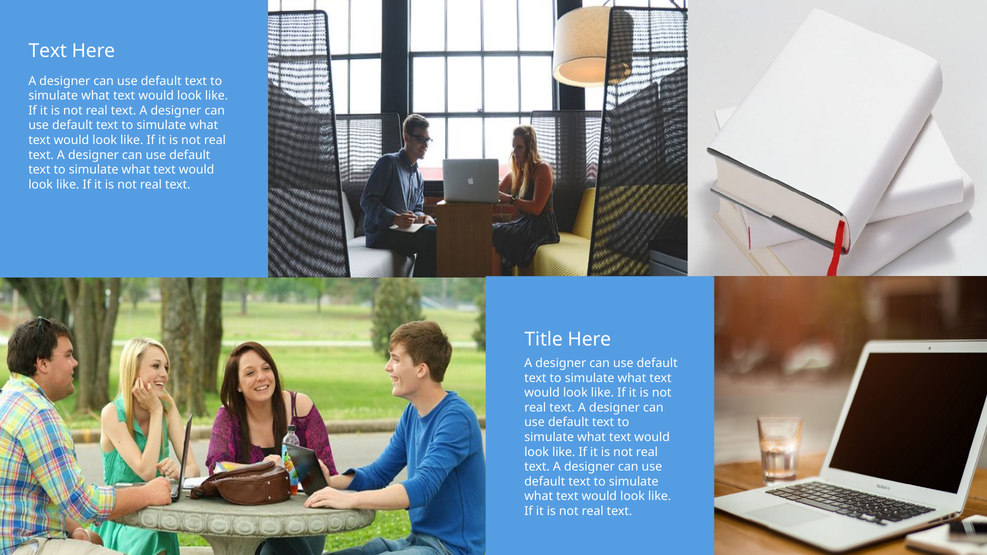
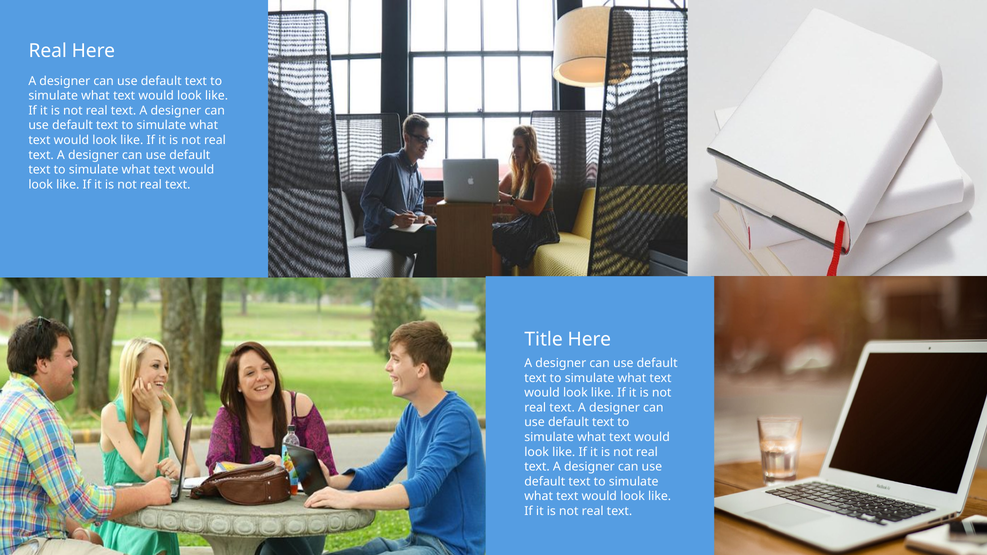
Text at (48, 51): Text -> Real
